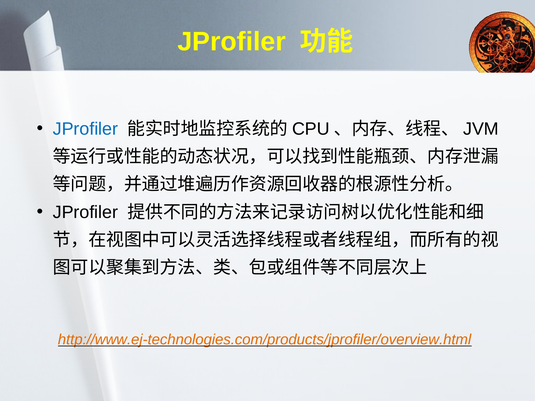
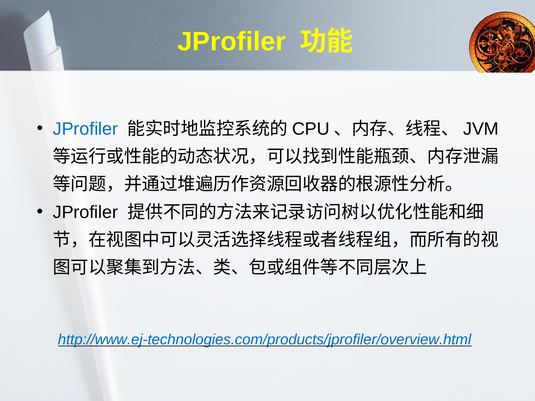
http://www.ej-technologies.com/products/jprofiler/overview.html colour: orange -> blue
